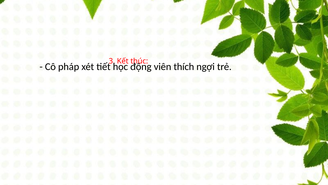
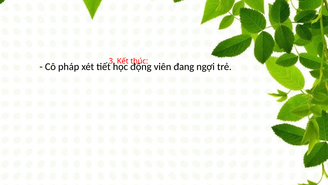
thích: thích -> đang
